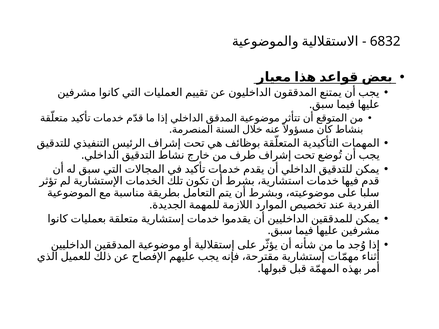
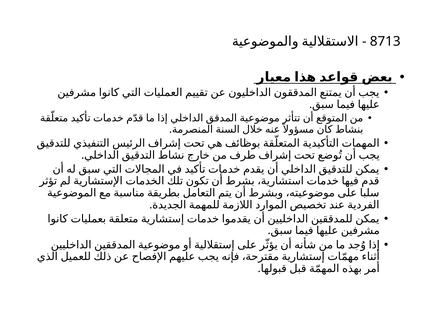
6832: 6832 -> 8713
